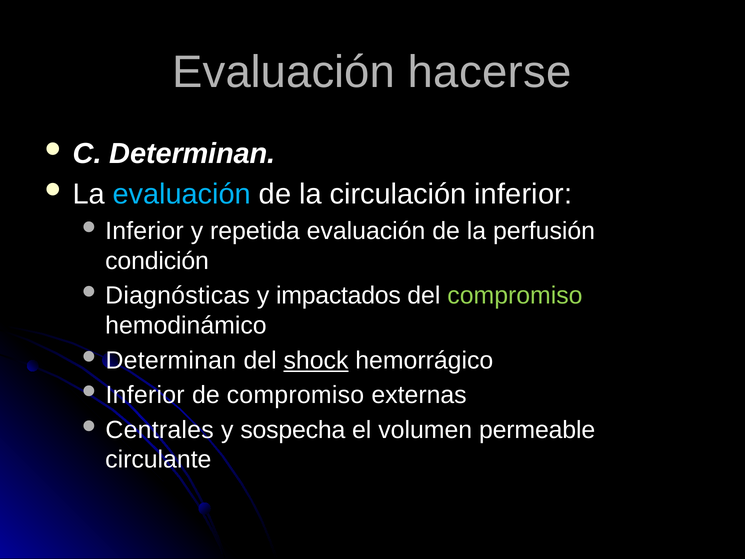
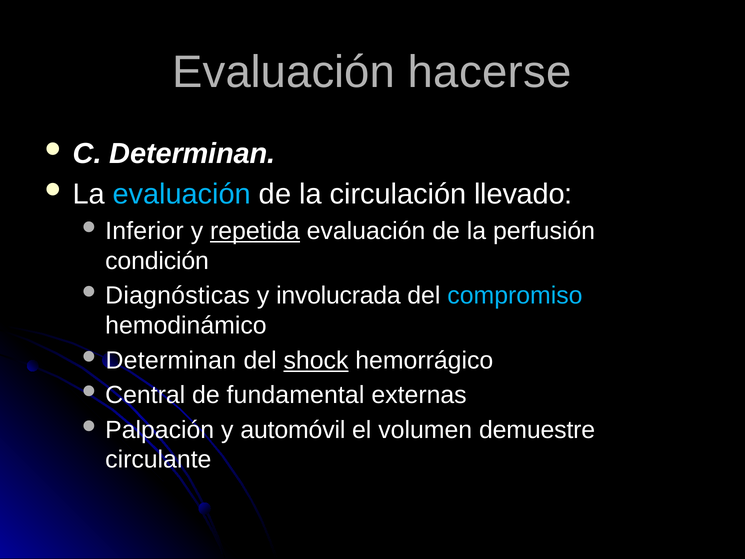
circulación inferior: inferior -> llevado
repetida underline: none -> present
impactados: impactados -> involucrada
compromiso at (515, 296) colour: light green -> light blue
Inferior at (145, 395): Inferior -> Central
de compromiso: compromiso -> fundamental
Centrales: Centrales -> Palpación
sospecha: sospecha -> automóvil
permeable: permeable -> demuestre
